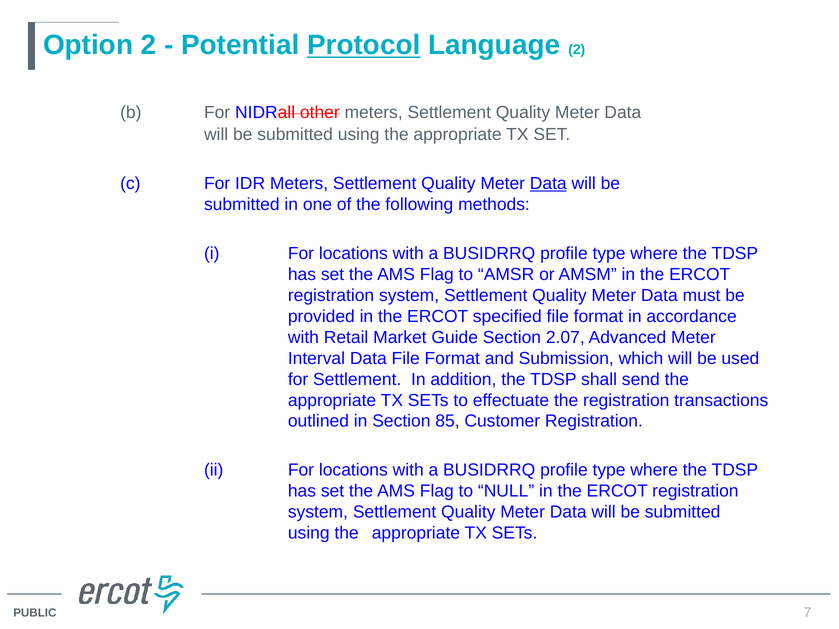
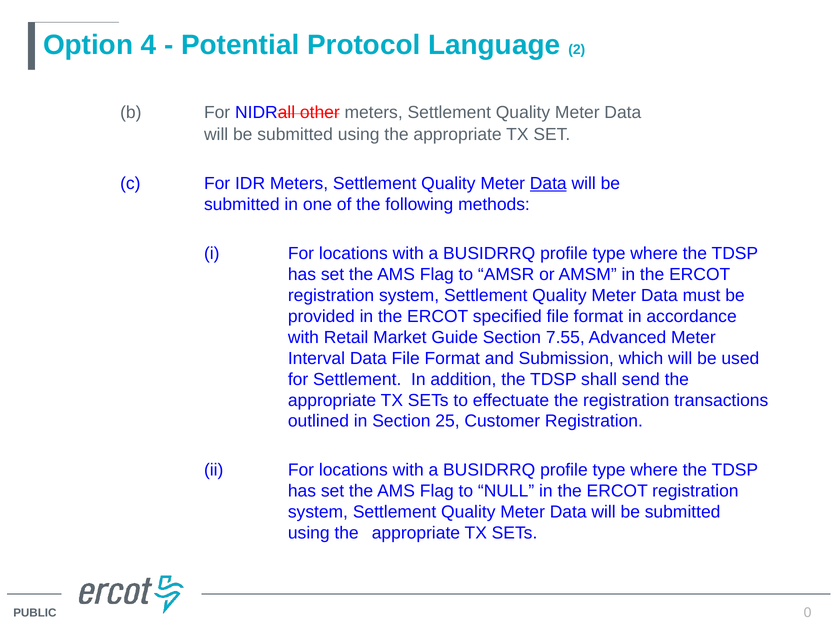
Option 2: 2 -> 4
Protocol underline: present -> none
2.07: 2.07 -> 7.55
85: 85 -> 25
7: 7 -> 0
